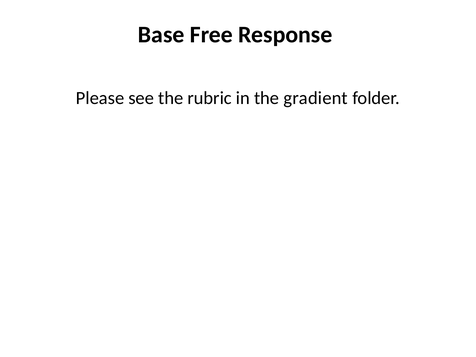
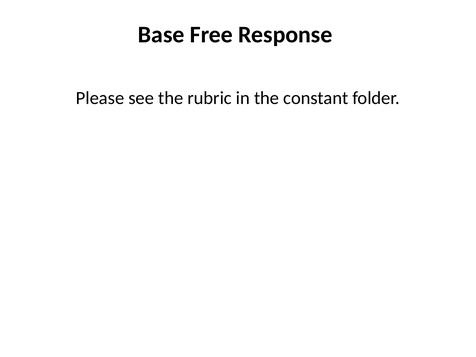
gradient: gradient -> constant
